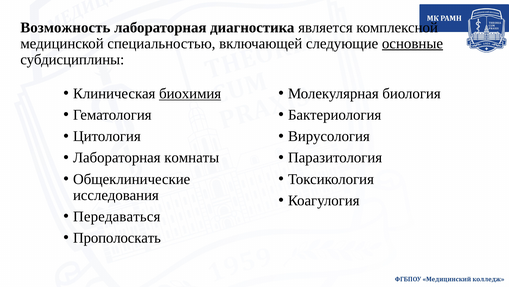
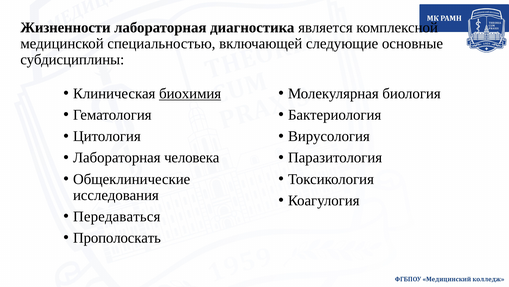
Возможность: Возможность -> Жизненности
основные underline: present -> none
комнаты: комнаты -> человека
